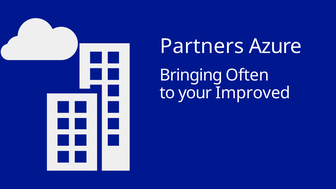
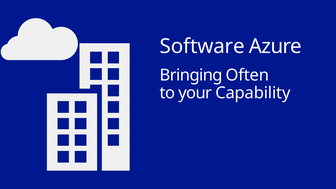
Partners: Partners -> Software
Improved: Improved -> Capability
